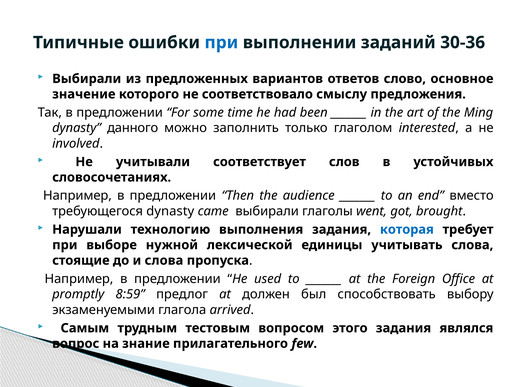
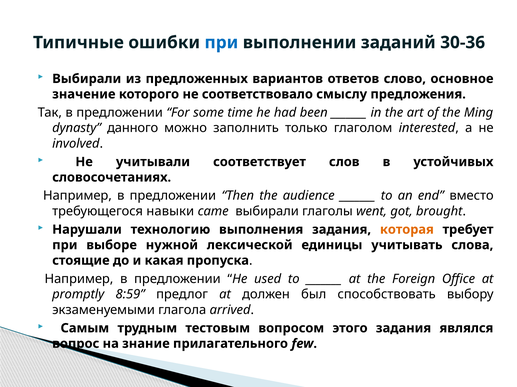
требующегося dynasty: dynasty -> навыки
которая colour: blue -> orange
и слова: слова -> какая
